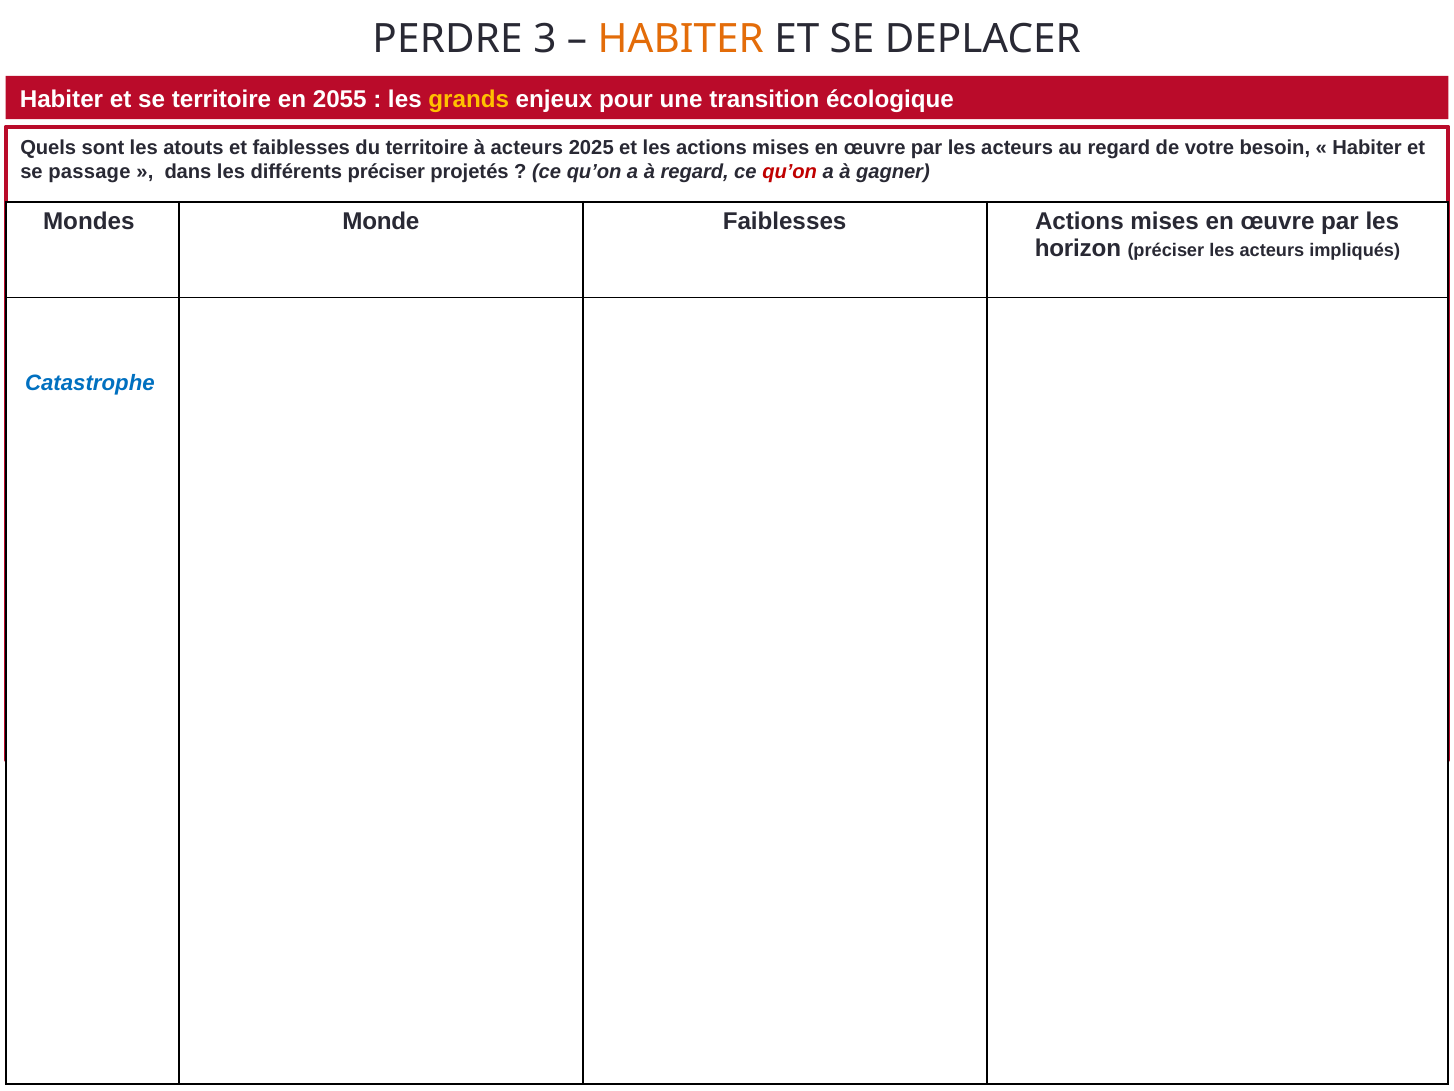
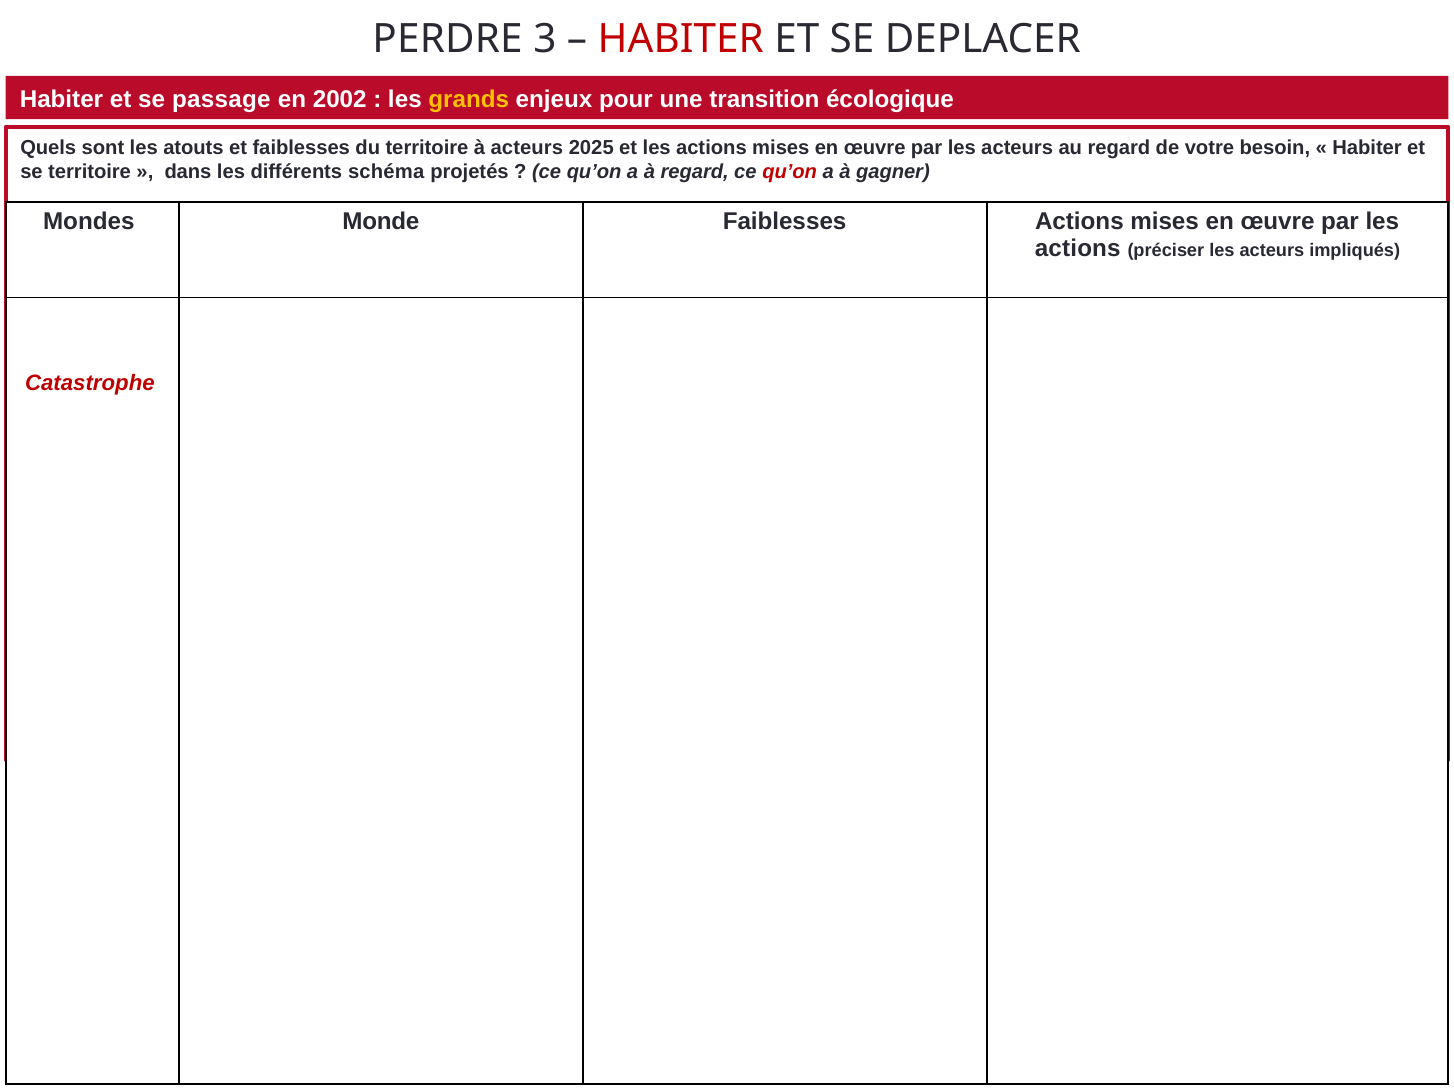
HABITER at (681, 39) colour: orange -> red
se territoire: territoire -> passage
2055: 2055 -> 2002
se passage: passage -> territoire
différents préciser: préciser -> schéma
horizon at (1078, 248): horizon -> actions
Catastrophe colour: blue -> red
